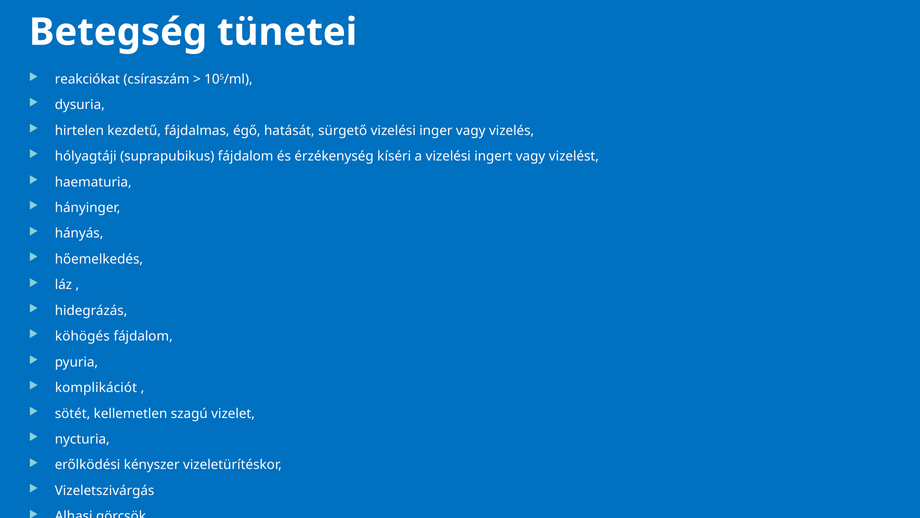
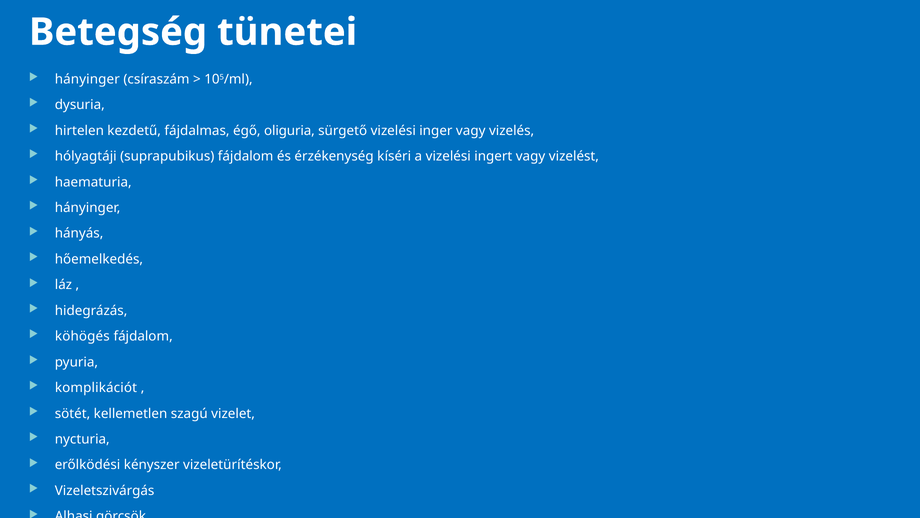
reakciókat at (87, 79): reakciókat -> hányinger
hatását: hatását -> oliguria
